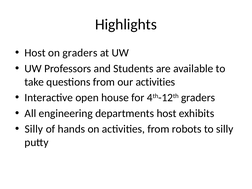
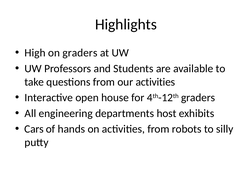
Host at (35, 53): Host -> High
Silly at (34, 129): Silly -> Cars
